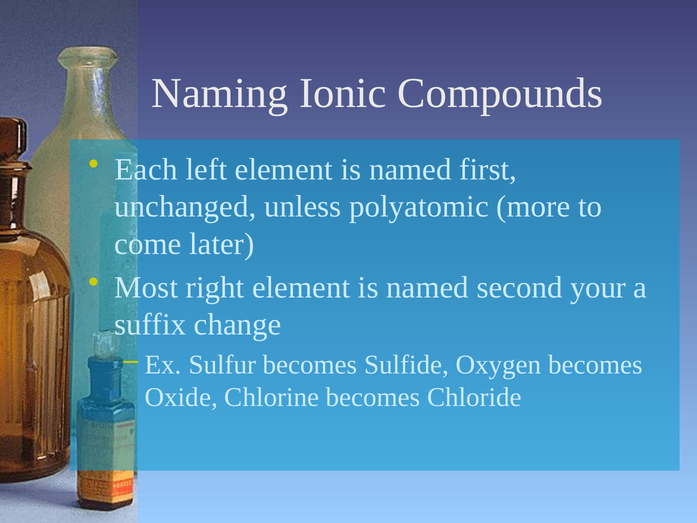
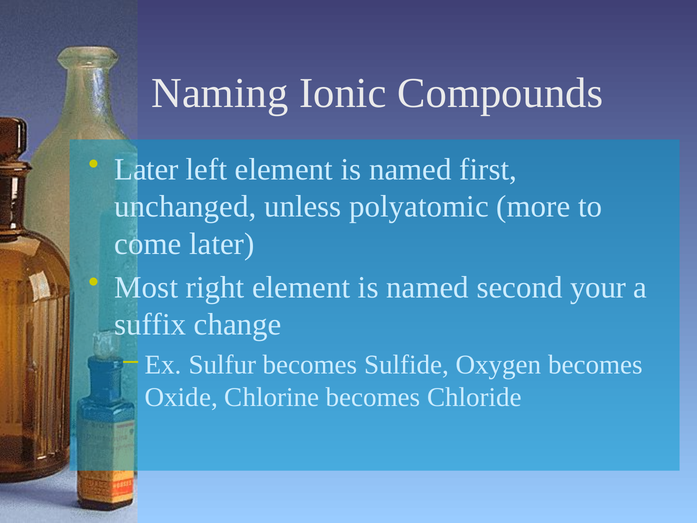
Each at (146, 169): Each -> Later
